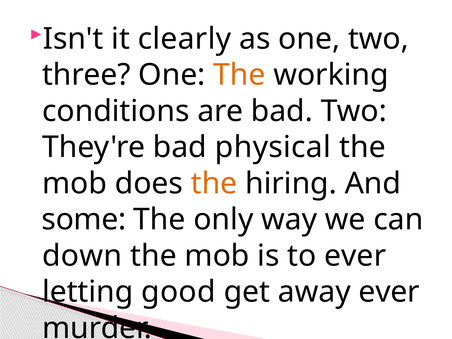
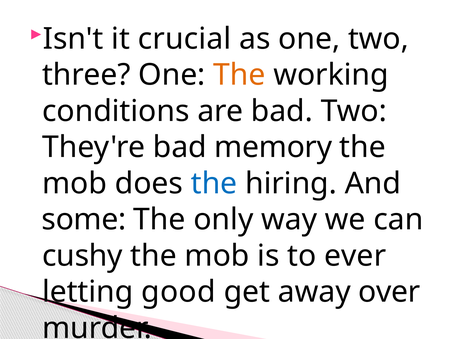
clearly: clearly -> crucial
physical: physical -> memory
the at (214, 183) colour: orange -> blue
down: down -> cushy
away ever: ever -> over
